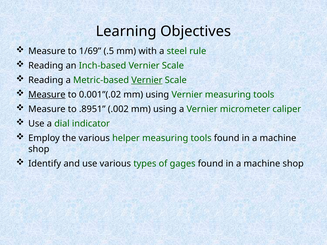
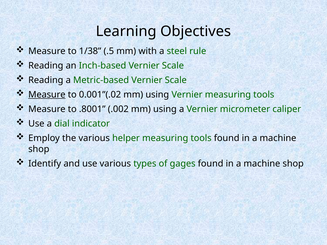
1/69: 1/69 -> 1/38
Vernier at (147, 80) underline: present -> none
.8951: .8951 -> .8001
